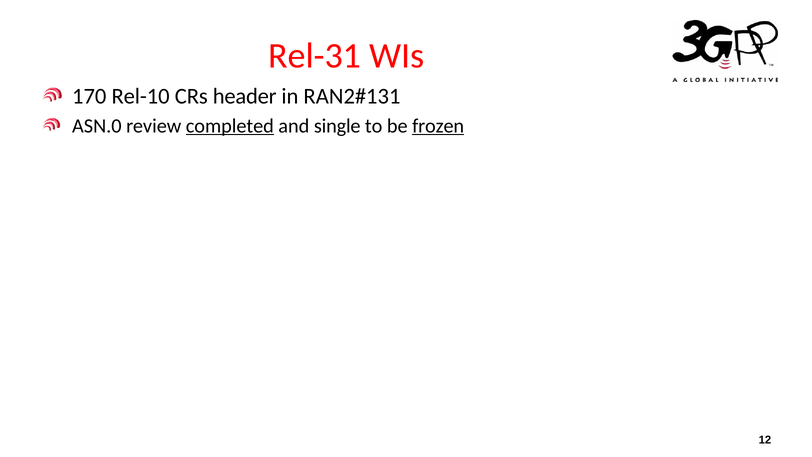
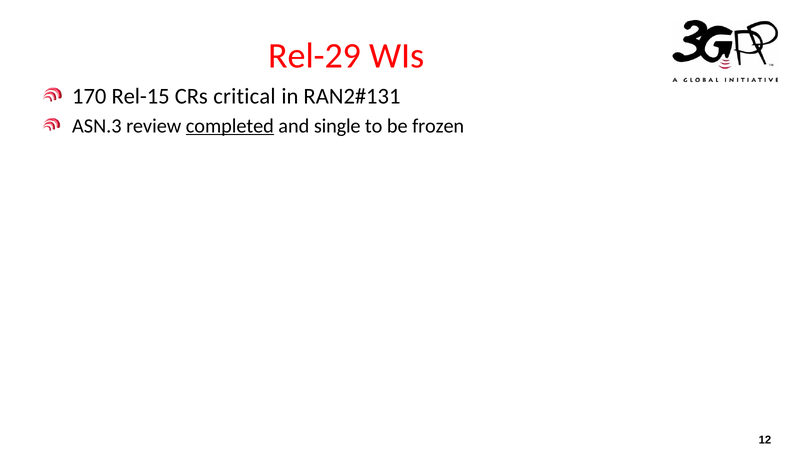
Rel-31: Rel-31 -> Rel-29
Rel-10: Rel-10 -> Rel-15
header: header -> critical
ASN.0: ASN.0 -> ASN.3
frozen underline: present -> none
